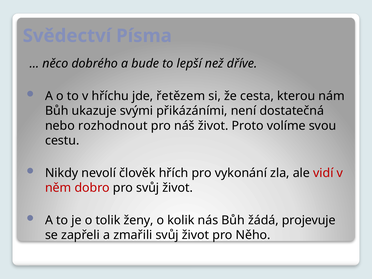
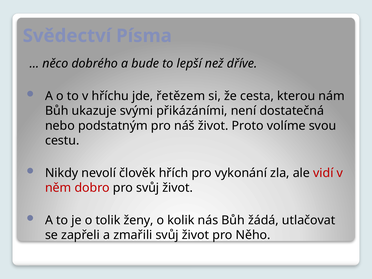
rozhodnout: rozhodnout -> podstatným
projevuje: projevuje -> utlačovat
